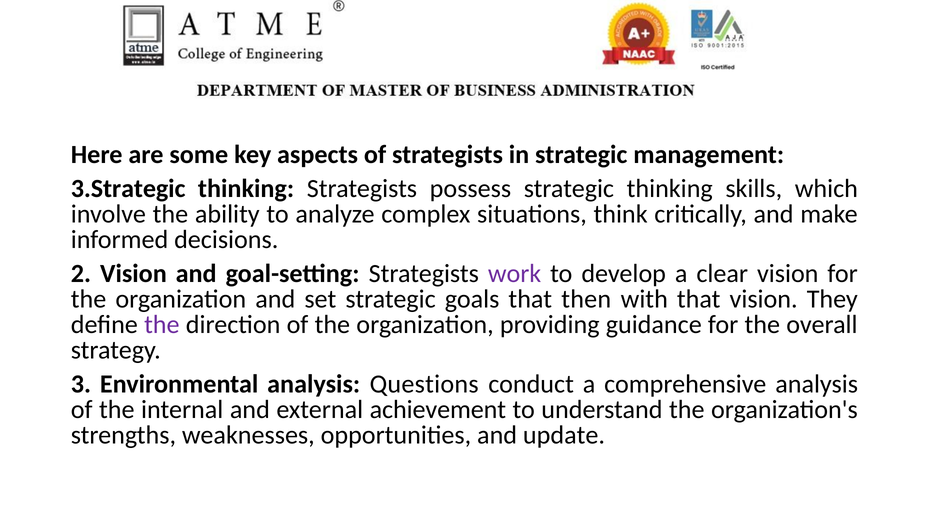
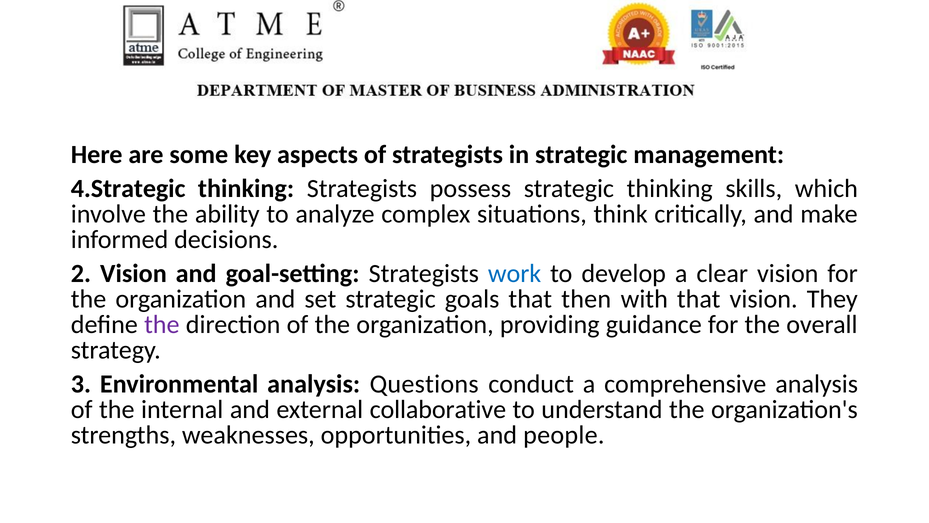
3.Strategic: 3.Strategic -> 4.Strategic
work colour: purple -> blue
achievement: achievement -> collaborative
update: update -> people
